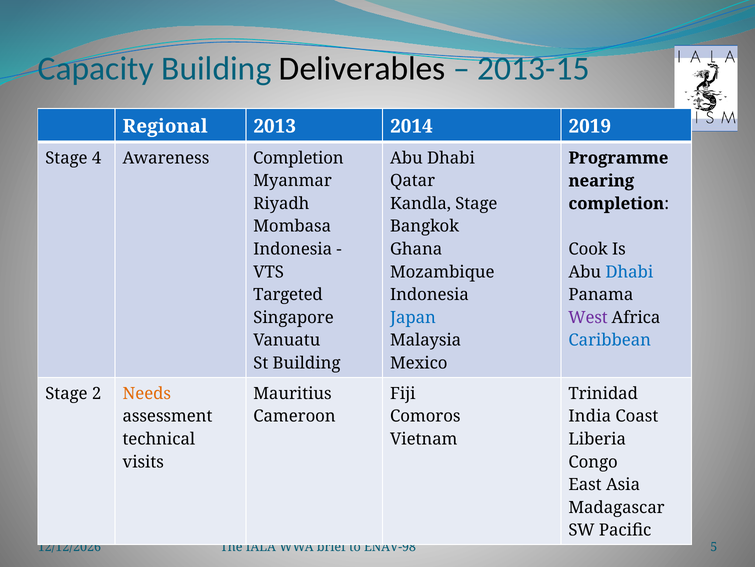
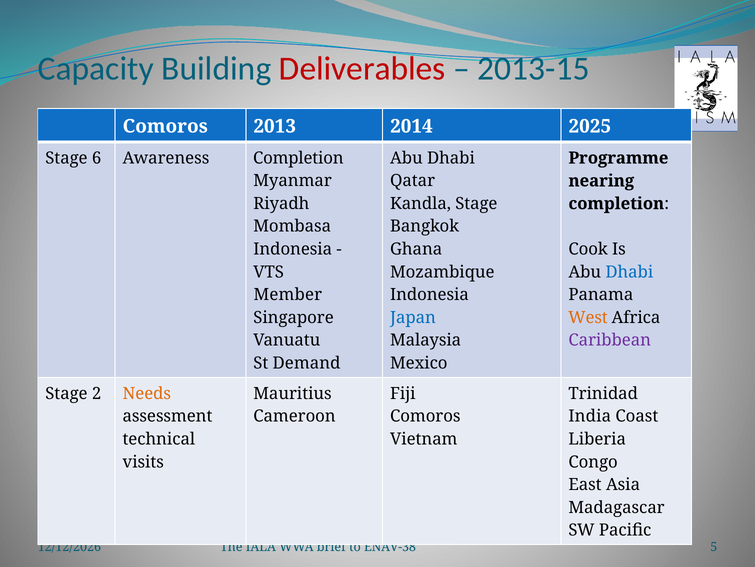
Deliverables colour: black -> red
Regional at (165, 126): Regional -> Comoros
2019: 2019 -> 2025
4: 4 -> 6
Targeted: Targeted -> Member
West colour: purple -> orange
Caribbean colour: blue -> purple
St Building: Building -> Demand
ENAV-98: ENAV-98 -> ENAV-38
